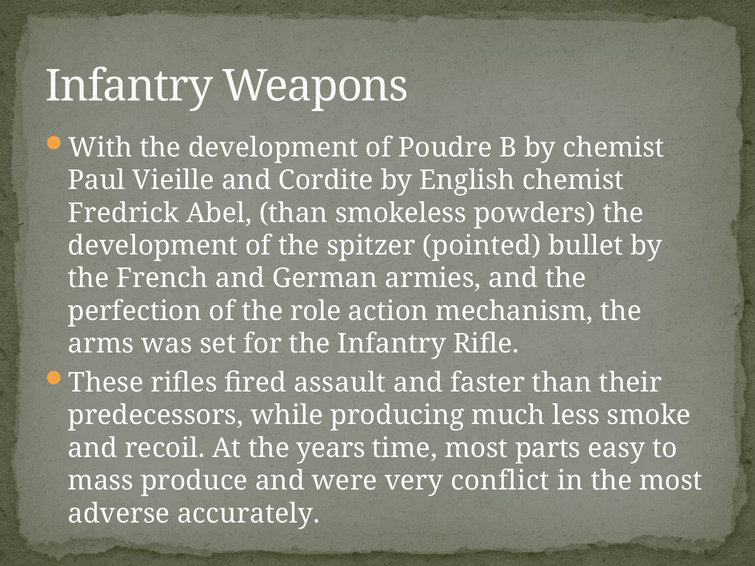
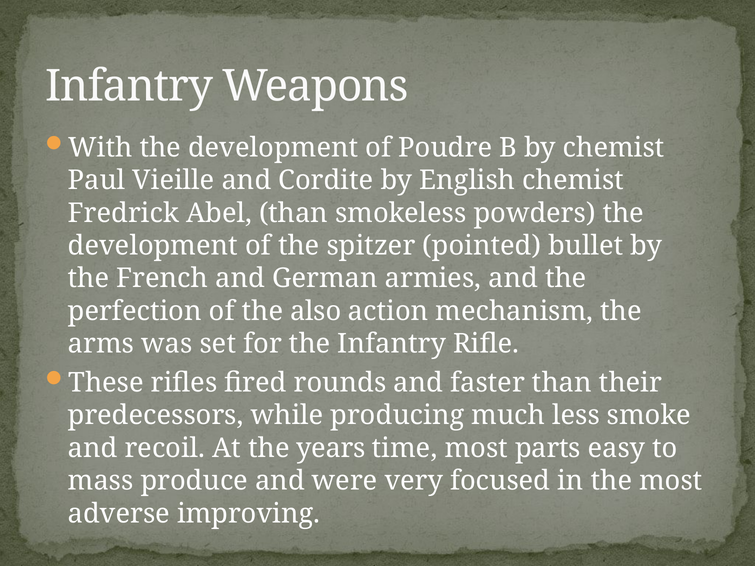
role: role -> also
assault: assault -> rounds
conflict: conflict -> focused
accurately: accurately -> improving
